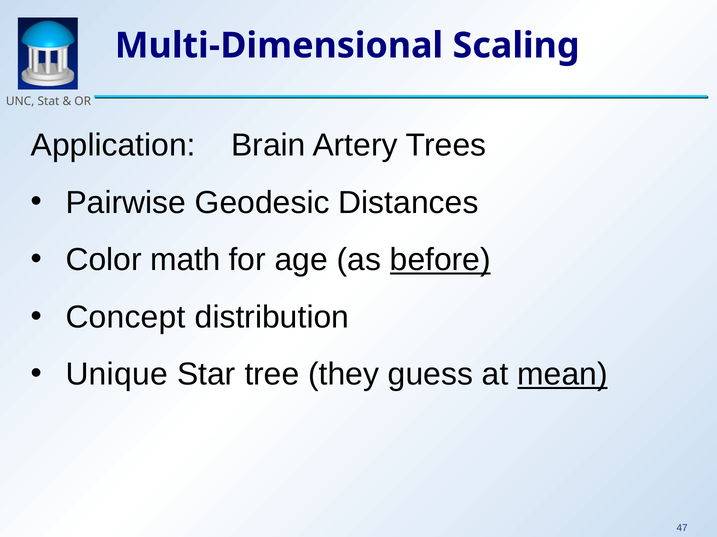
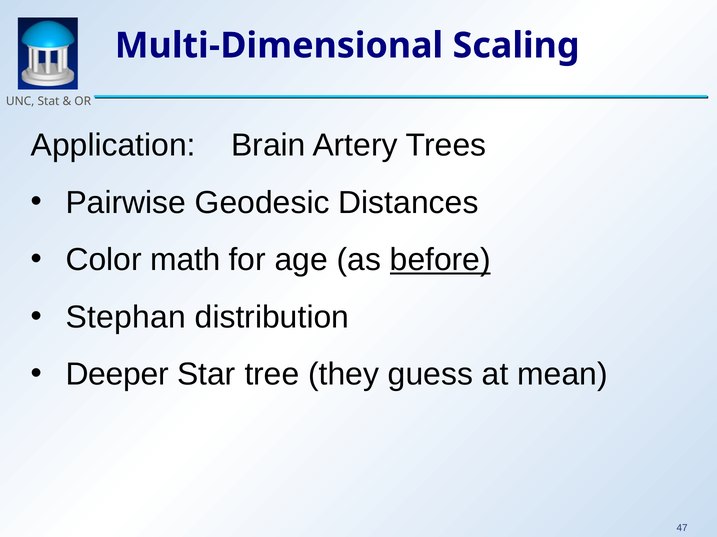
Concept: Concept -> Stephan
Unique: Unique -> Deeper
mean underline: present -> none
